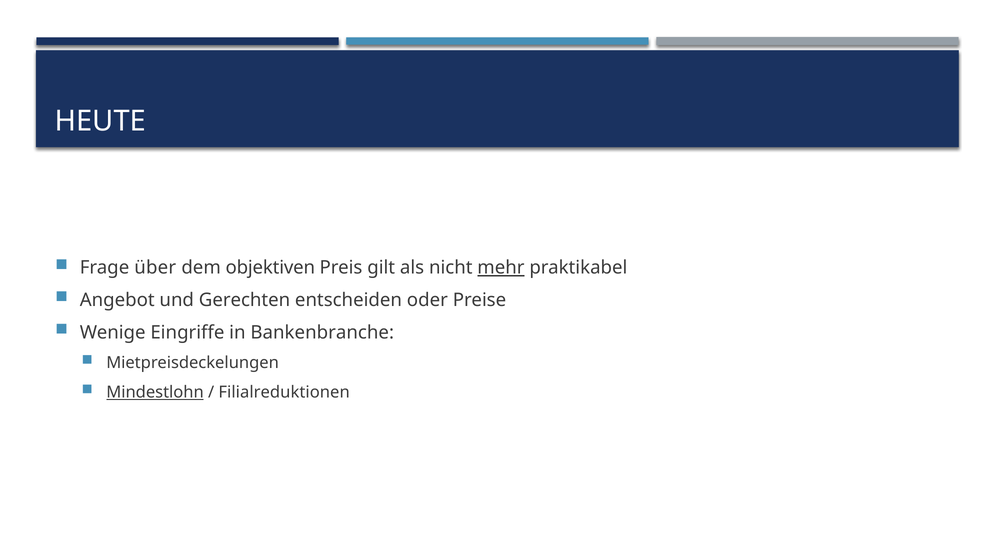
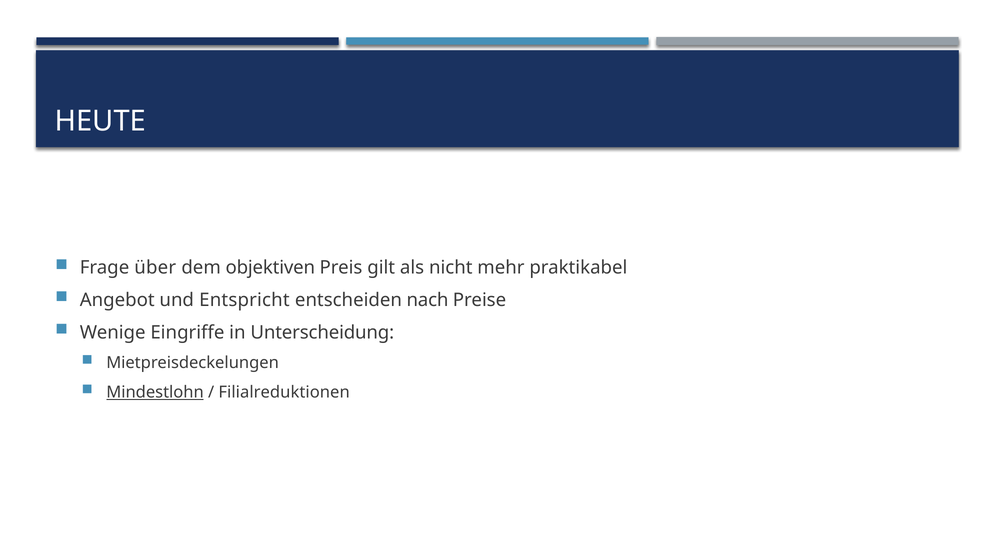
mehr underline: present -> none
Gerechten: Gerechten -> Entspricht
oder: oder -> nach
Bankenbranche: Bankenbranche -> Unterscheidung
